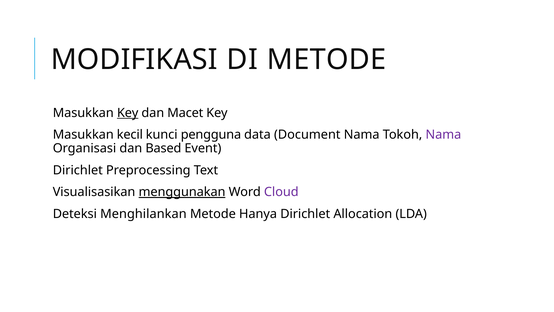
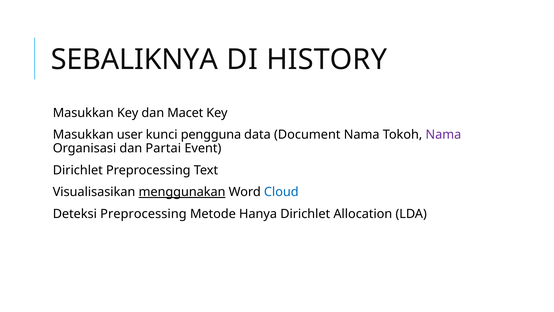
MODIFIKASI: MODIFIKASI -> SEBALIKNYA
DI METODE: METODE -> HISTORY
Key at (128, 113) underline: present -> none
kecil: kecil -> user
Based: Based -> Partai
Cloud colour: purple -> blue
Deteksi Menghilankan: Menghilankan -> Preprocessing
